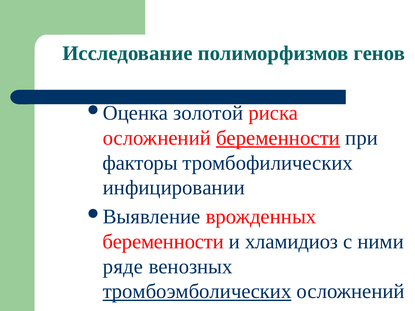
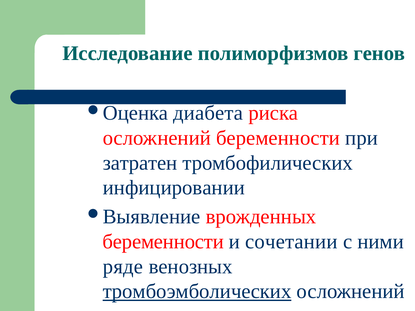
золотой: золотой -> диабета
беременности at (278, 138) underline: present -> none
факторы: факторы -> затратен
хламидиоз: хламидиоз -> сочетании
